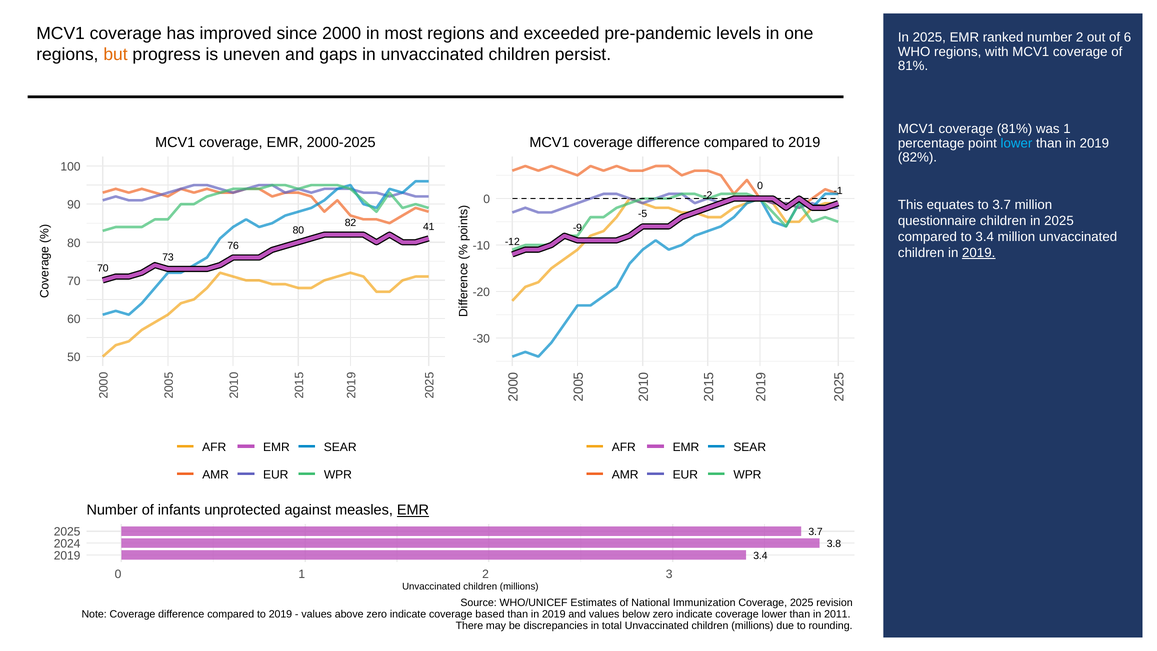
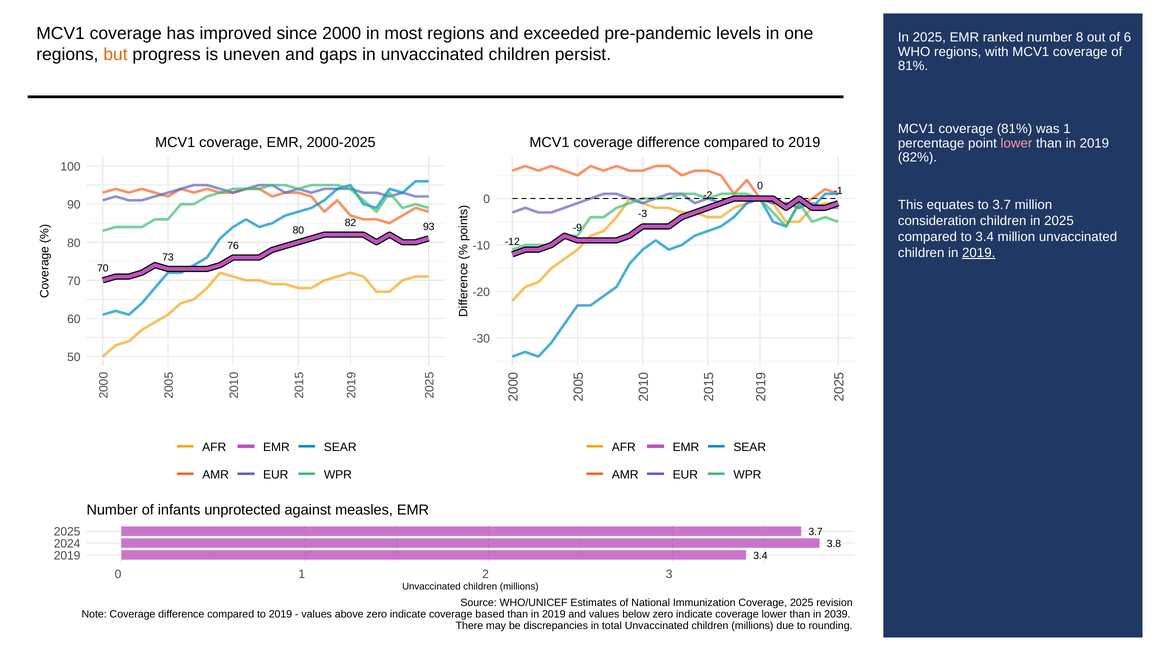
number 2: 2 -> 8
lower at (1016, 143) colour: light blue -> pink
-5: -5 -> -3
questionnaire: questionnaire -> consideration
41: 41 -> 93
EMR at (413, 510) underline: present -> none
2011: 2011 -> 2039
